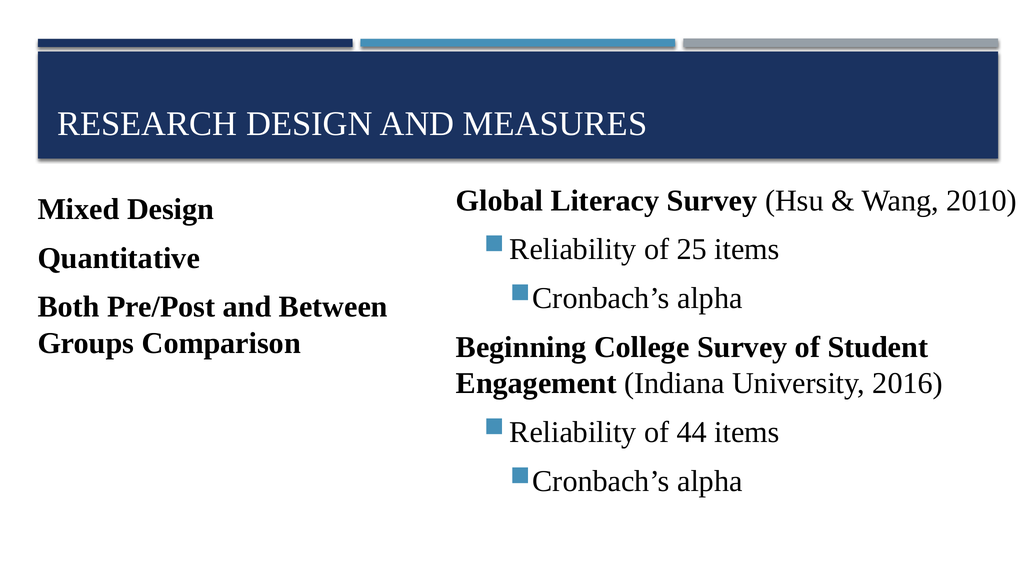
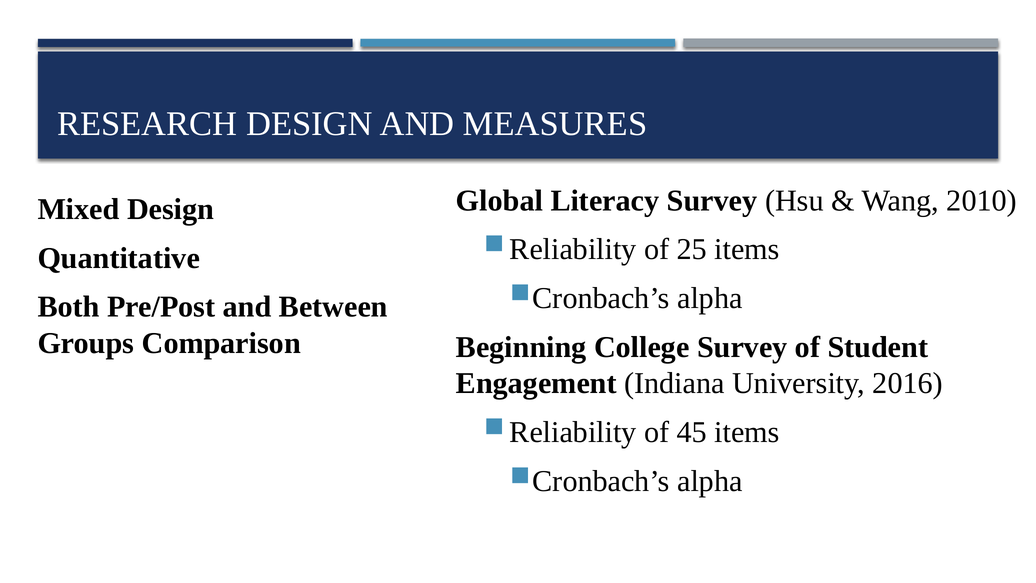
44: 44 -> 45
